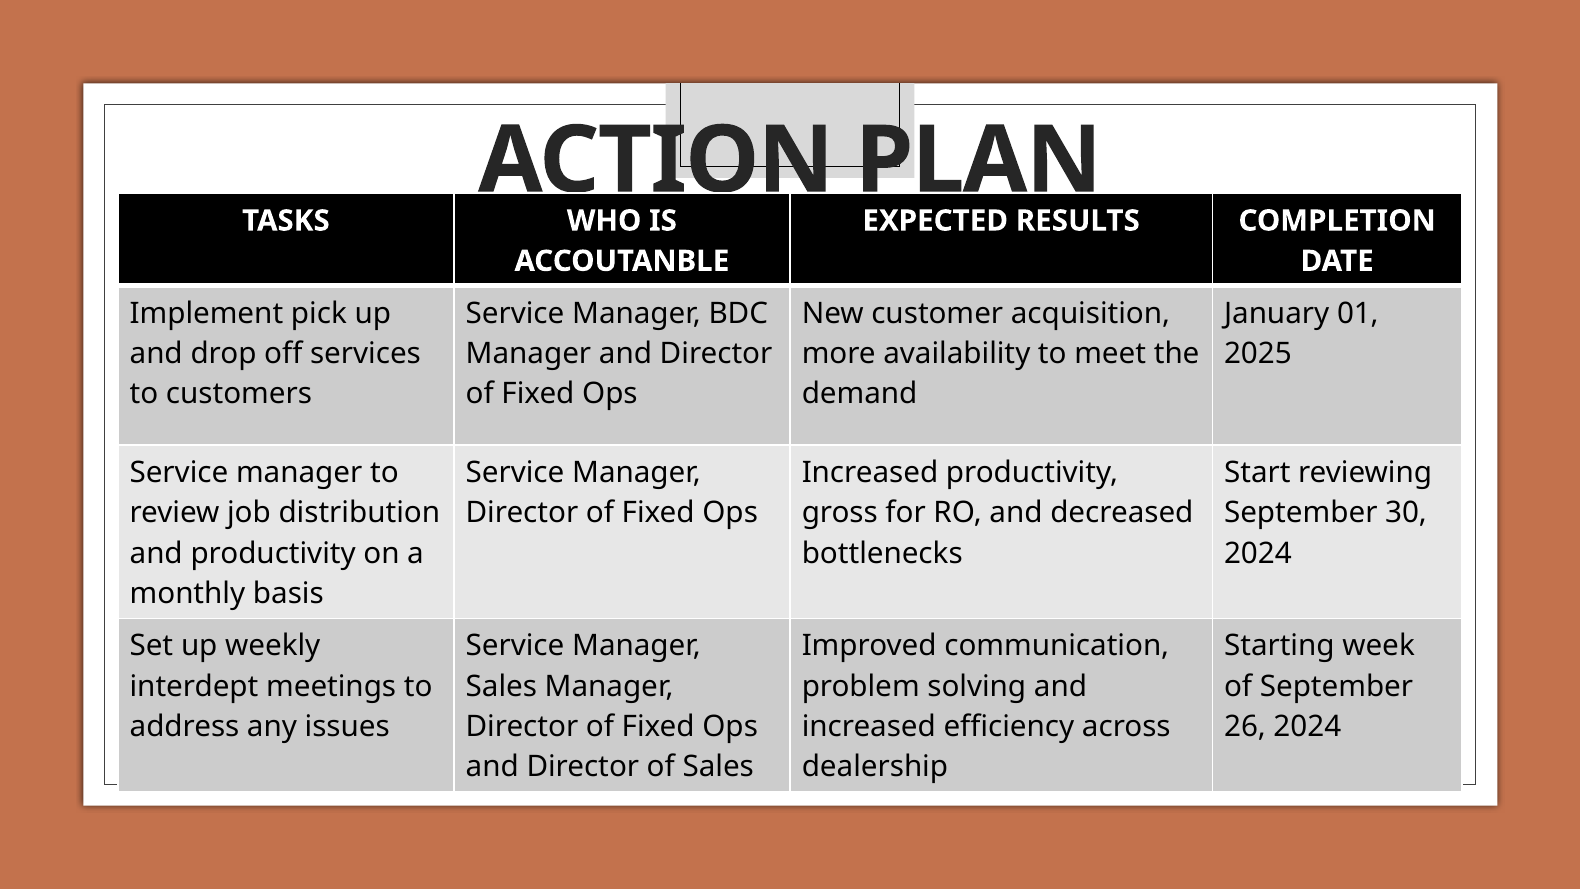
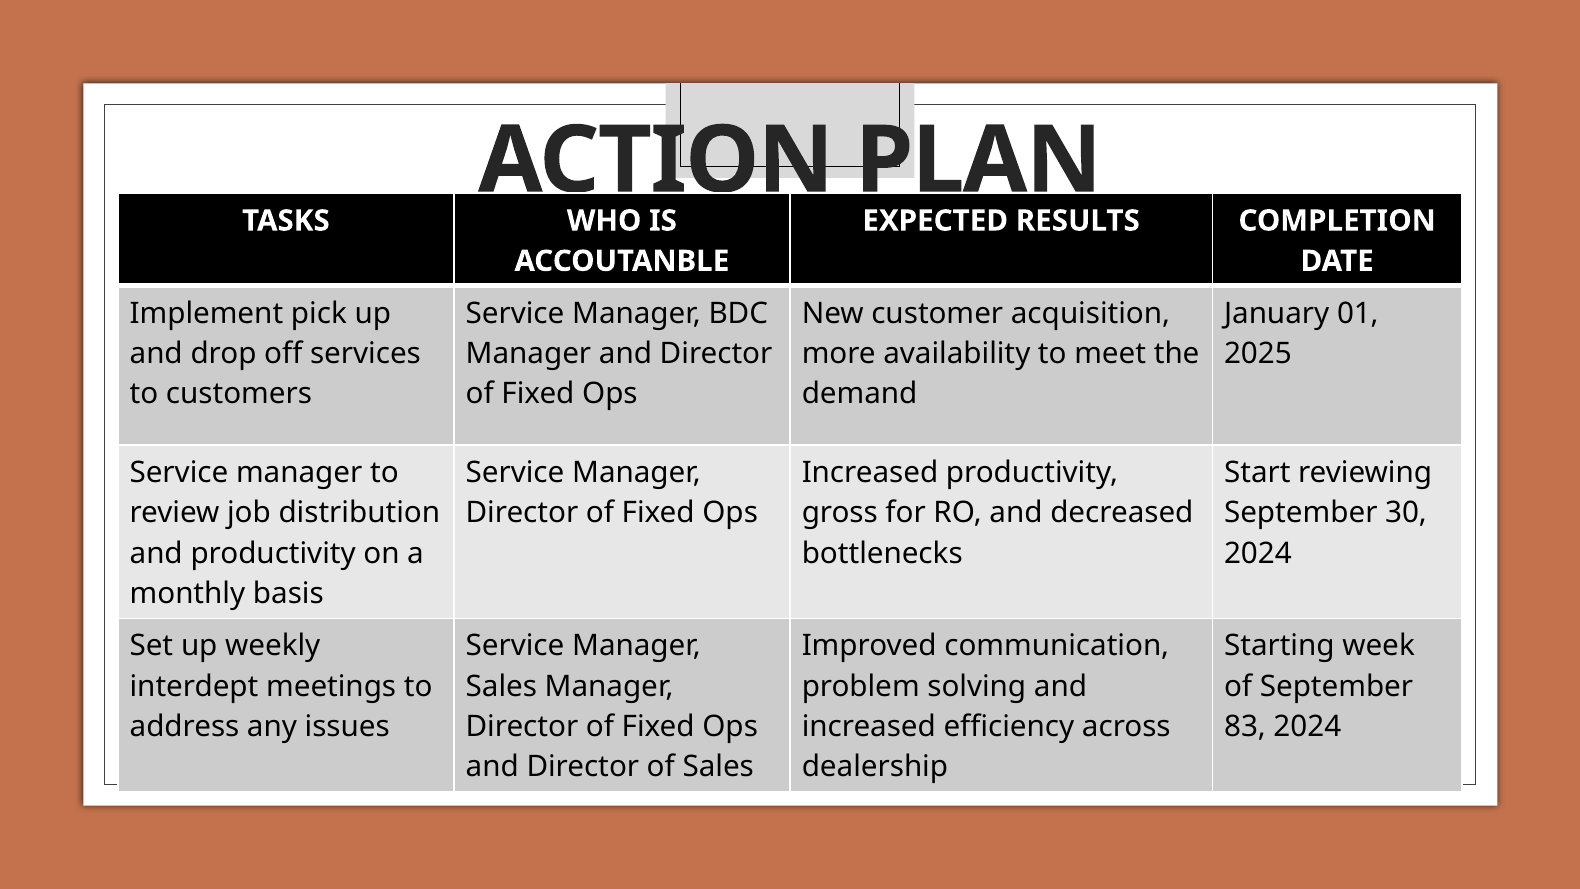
26: 26 -> 83
